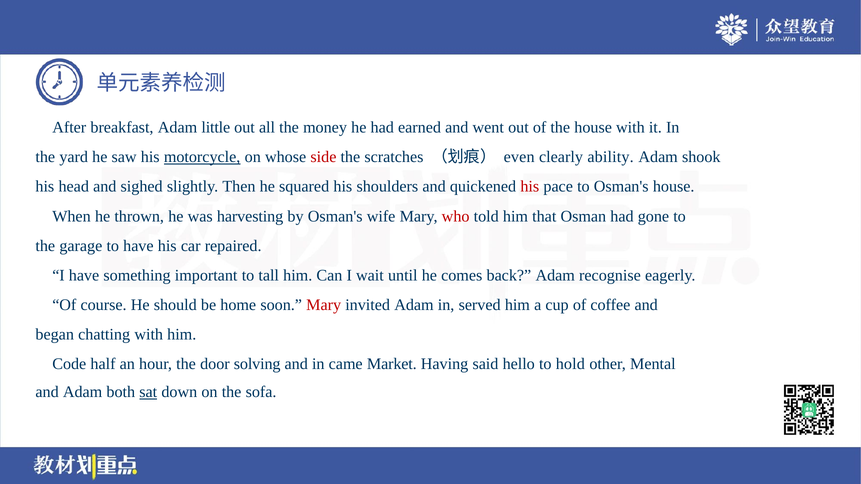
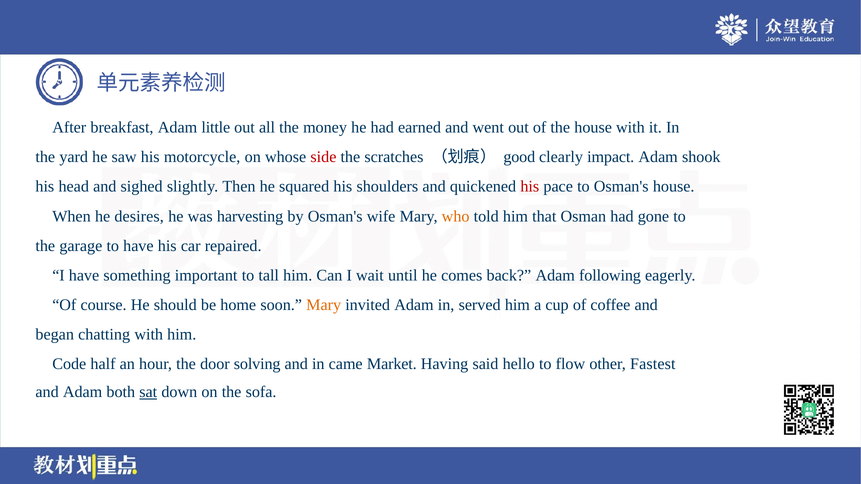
motorcycle underline: present -> none
even: even -> good
ability: ability -> impact
thrown: thrown -> desires
who colour: red -> orange
recognise: recognise -> following
Mary at (324, 305) colour: red -> orange
hold: hold -> flow
Mental: Mental -> Fastest
